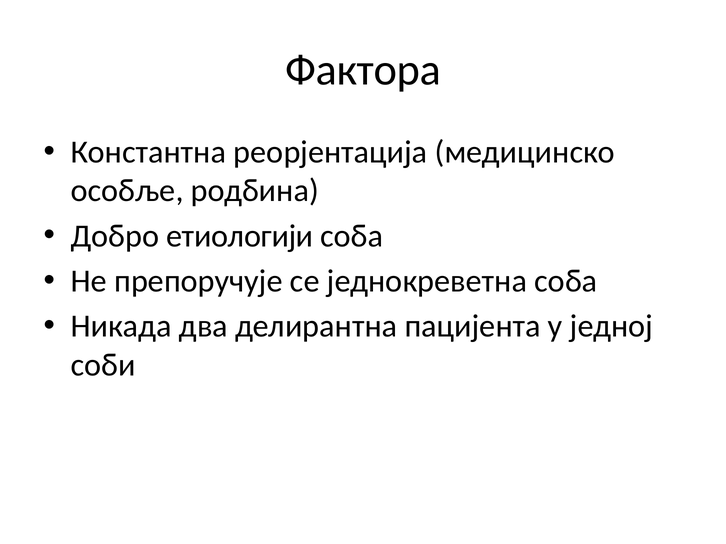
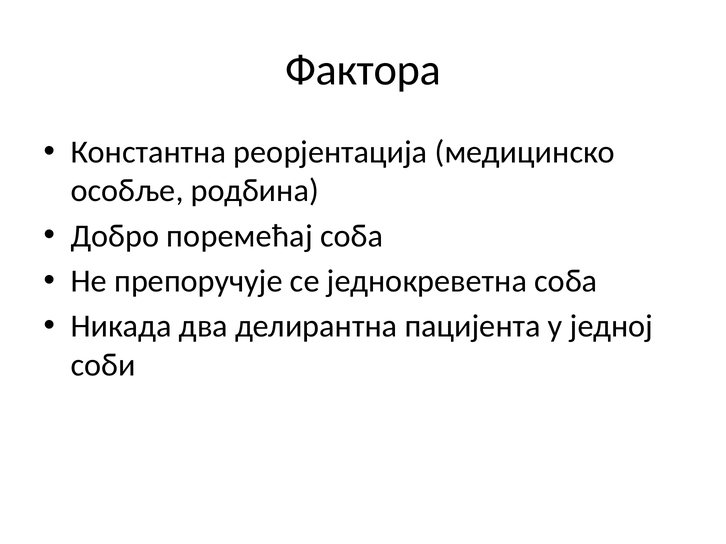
етиологији: етиологији -> поремећај
